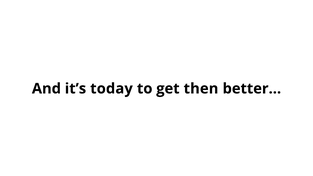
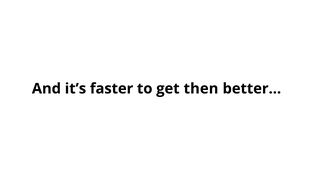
today: today -> faster
